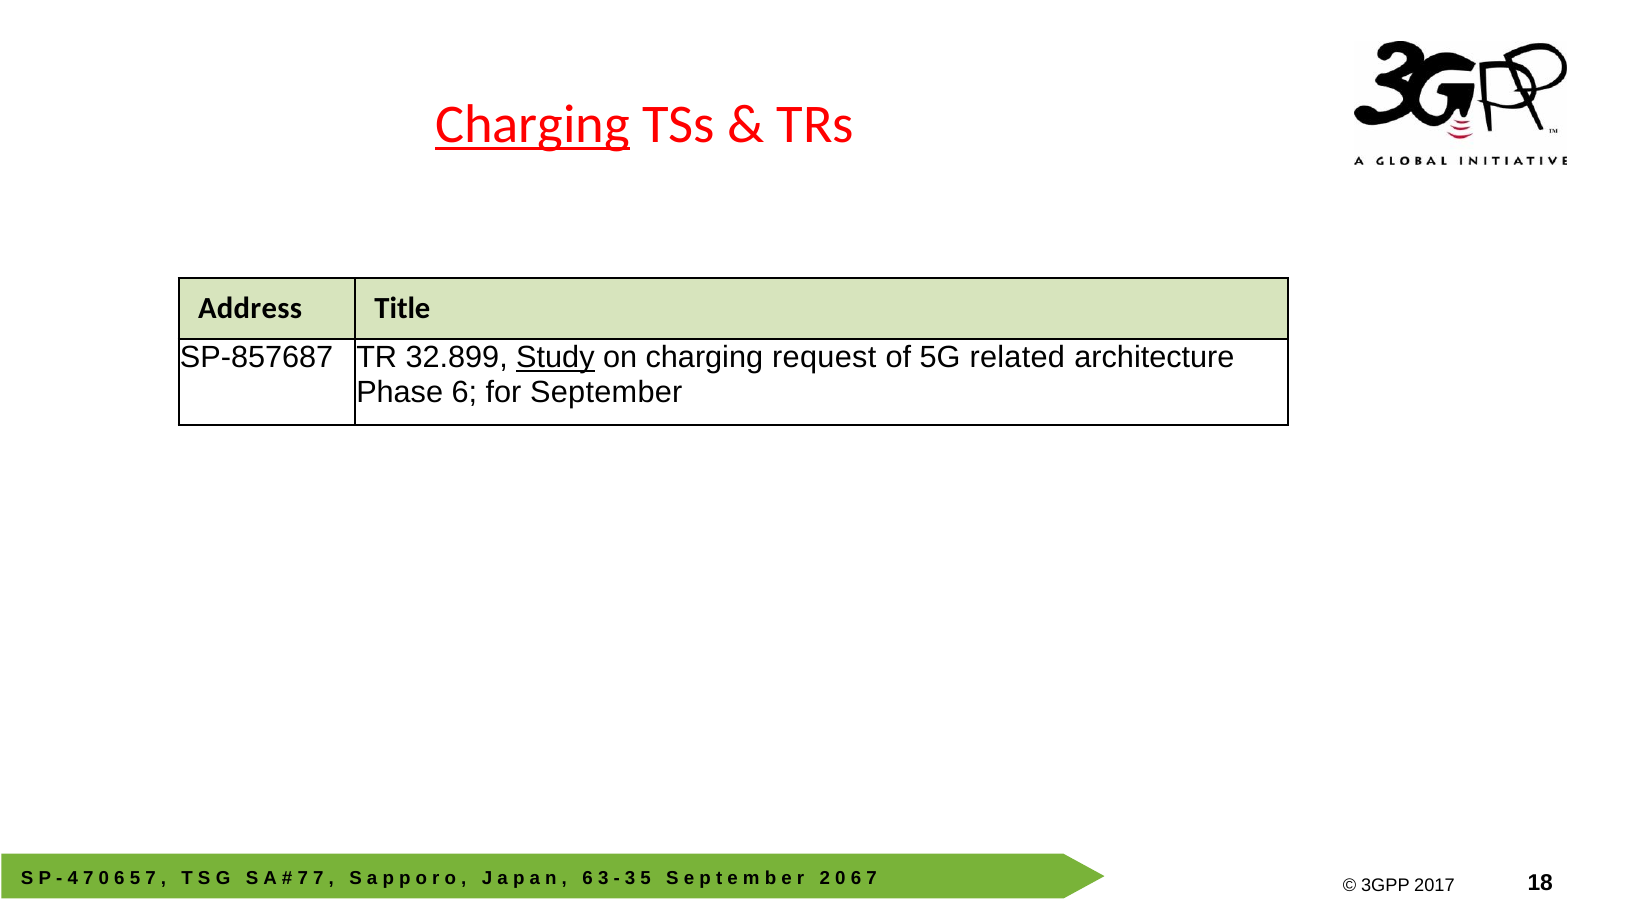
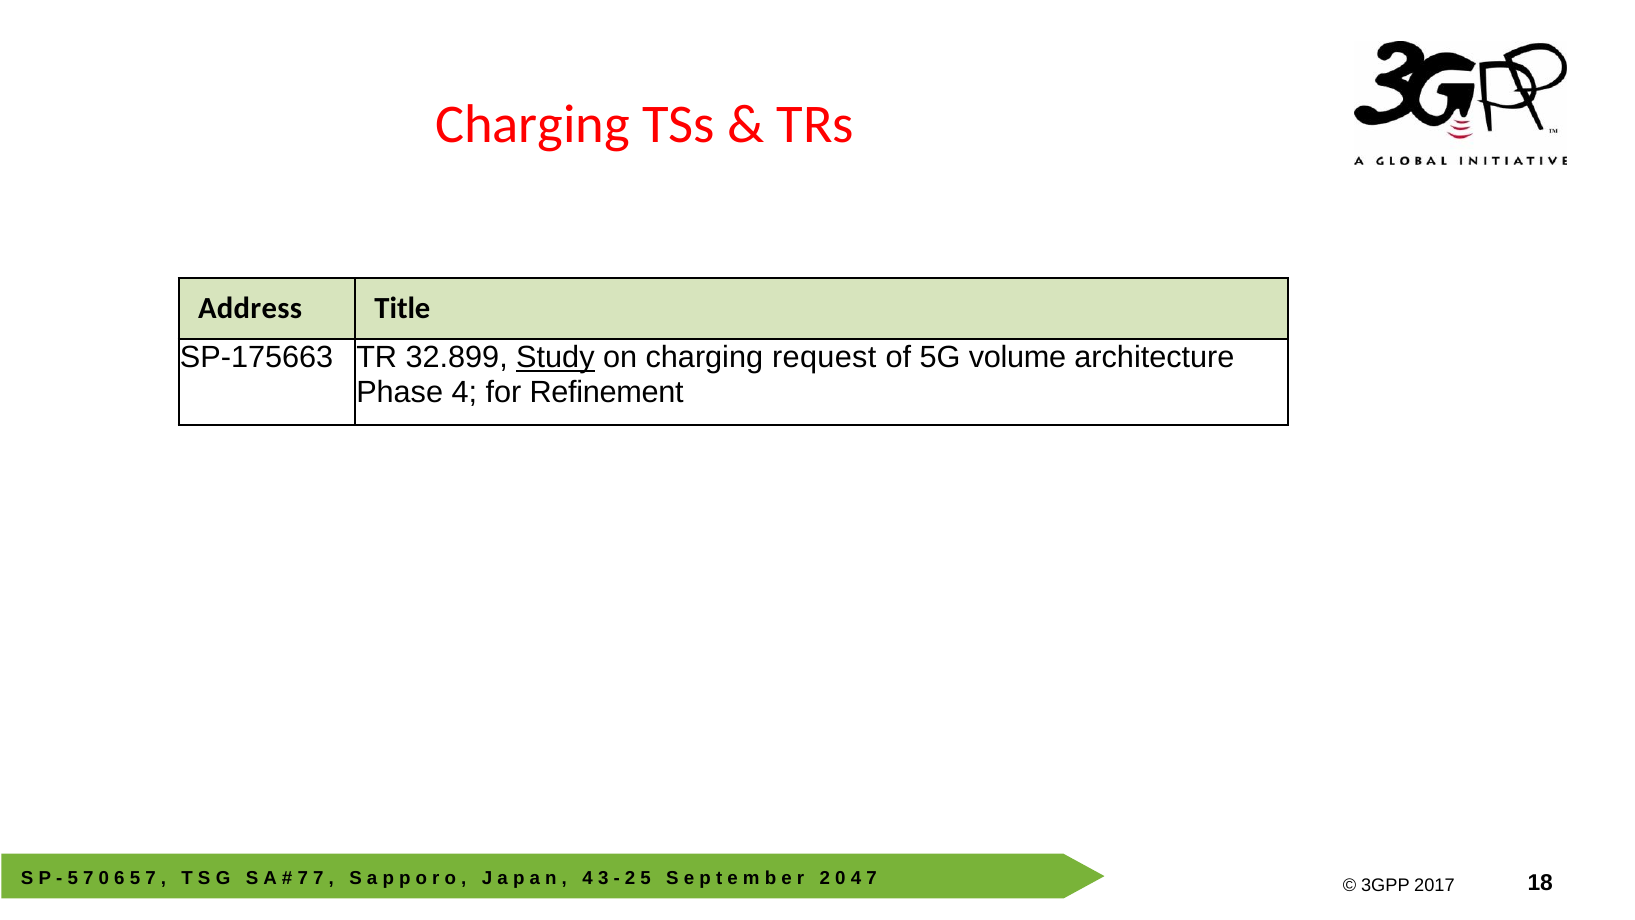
Charging at (533, 125) underline: present -> none
SP-857687: SP-857687 -> SP-175663
related: related -> volume
Phase 6: 6 -> 4
September: September -> Refinement
4 at (73, 878): 4 -> 5
6 at (588, 878): 6 -> 4
3 at (630, 878): 3 -> 2
6 at (856, 878): 6 -> 4
